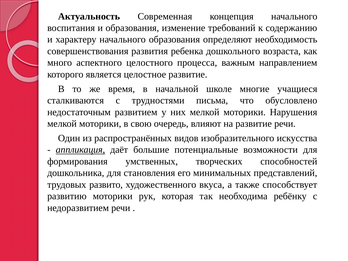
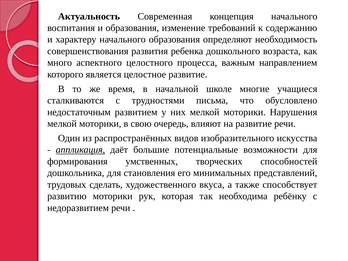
развито: развито -> сделать
